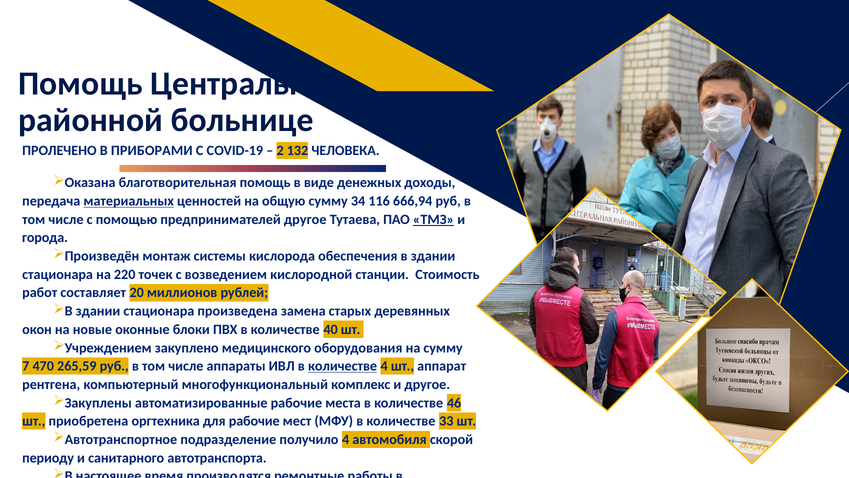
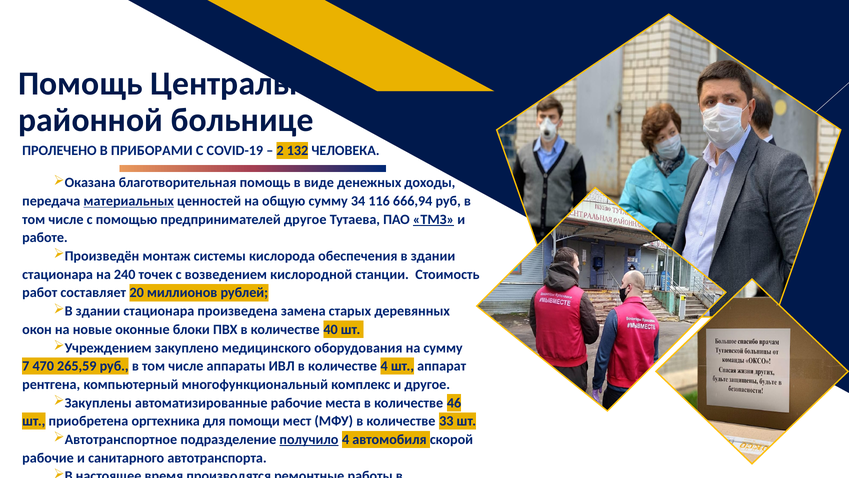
города: города -> работе
220: 220 -> 240
количестве at (343, 366) underline: present -> none
для рабочие: рабочие -> помощи
получило underline: none -> present
периоду at (48, 457): периоду -> рабочие
